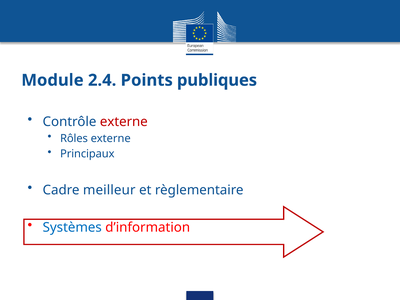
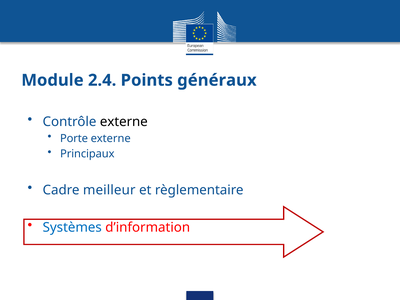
publiques: publiques -> généraux
externe at (124, 122) colour: red -> black
Rôles: Rôles -> Porte
